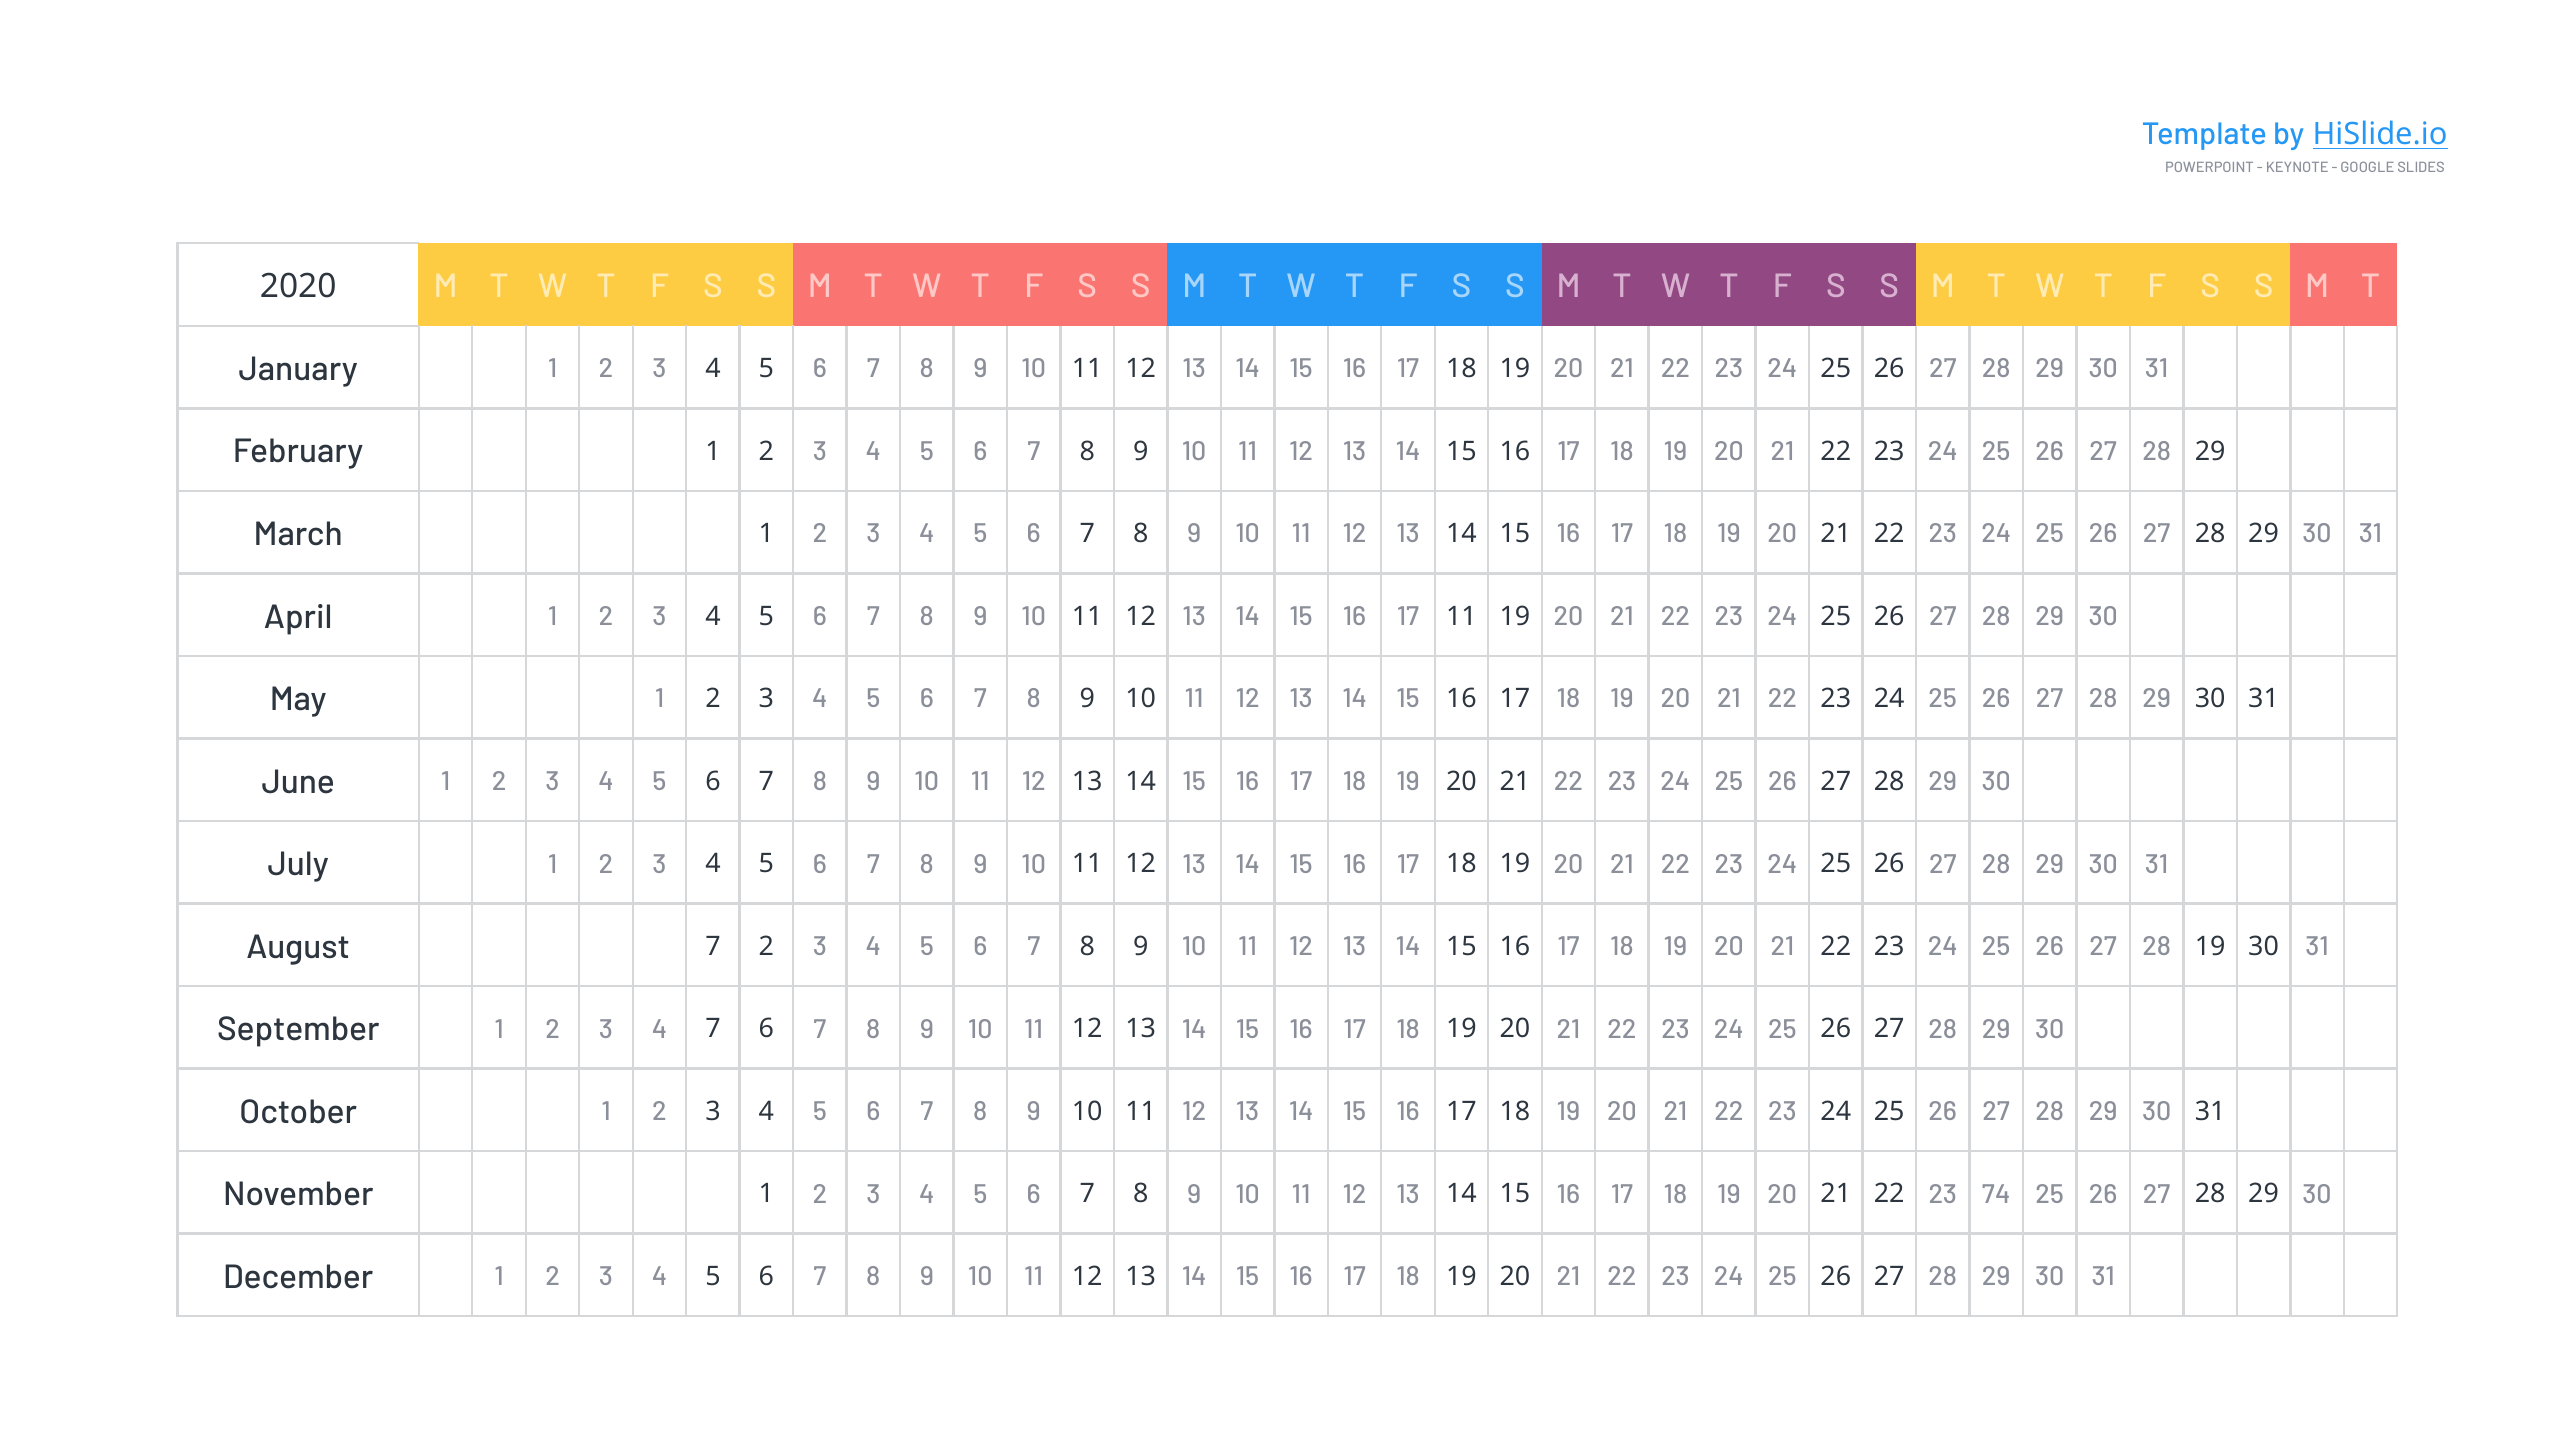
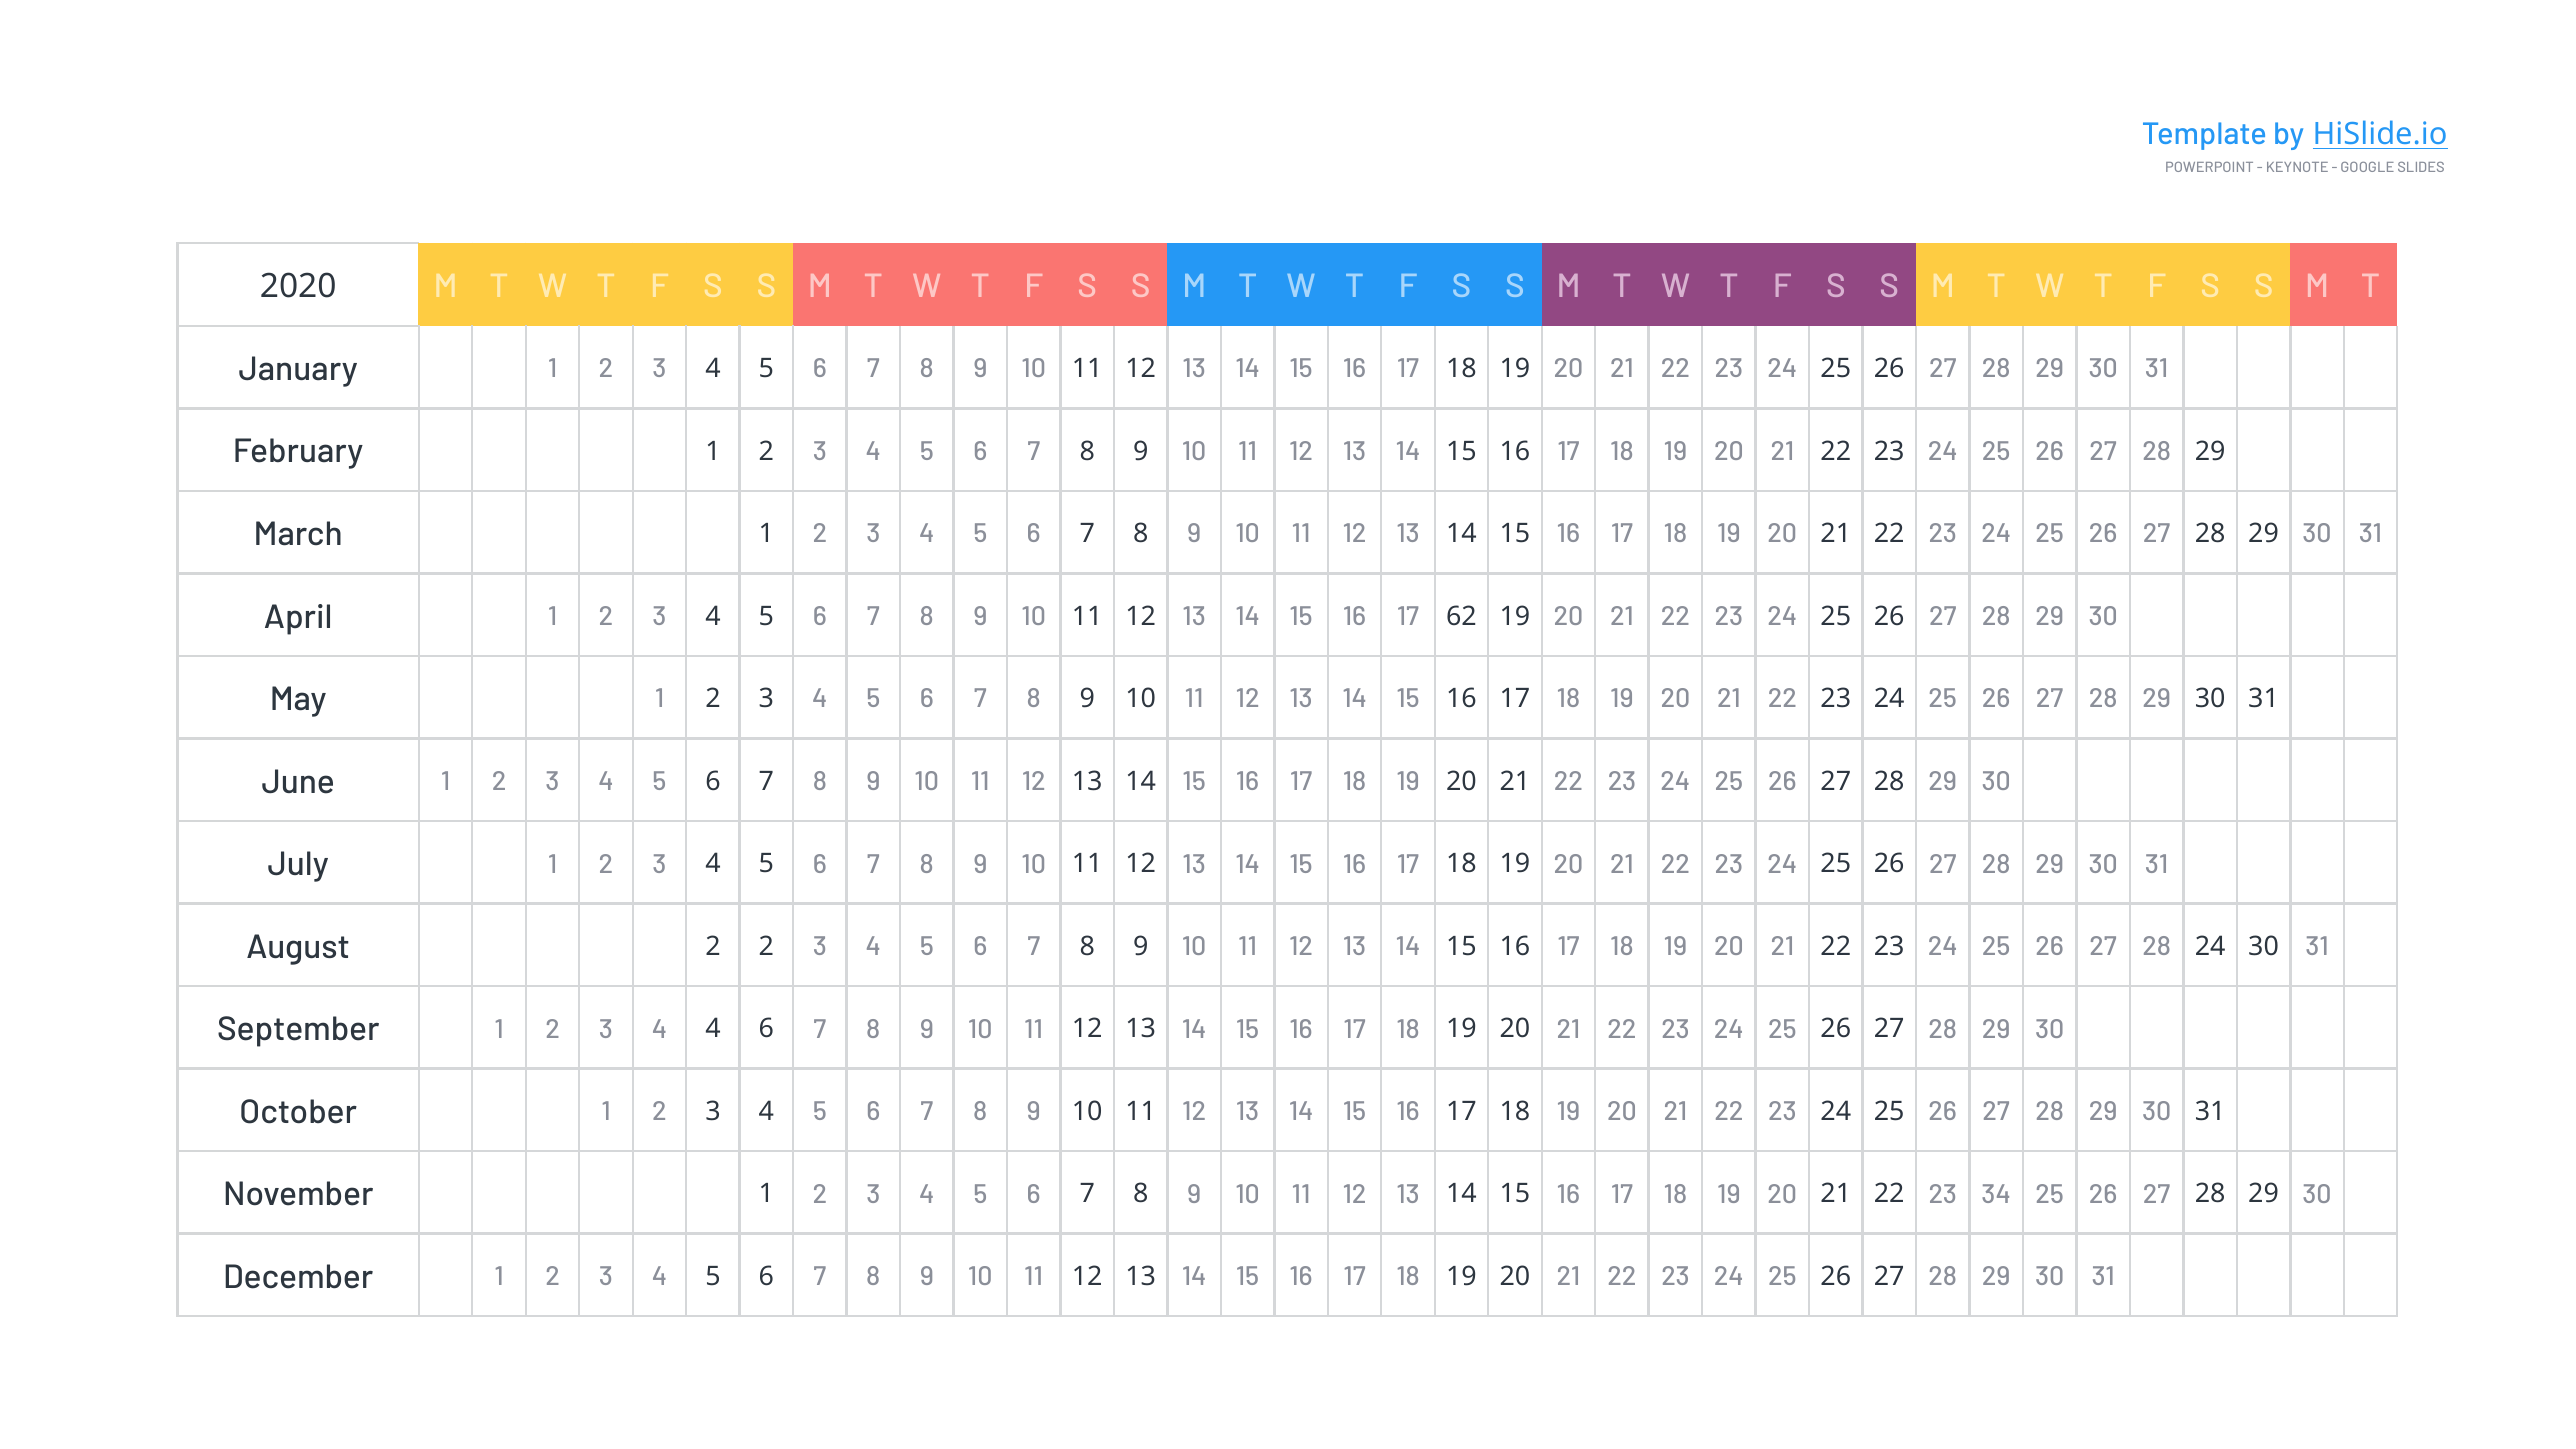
17 11: 11 -> 62
August 7: 7 -> 2
28 19: 19 -> 24
4 7: 7 -> 4
74: 74 -> 34
